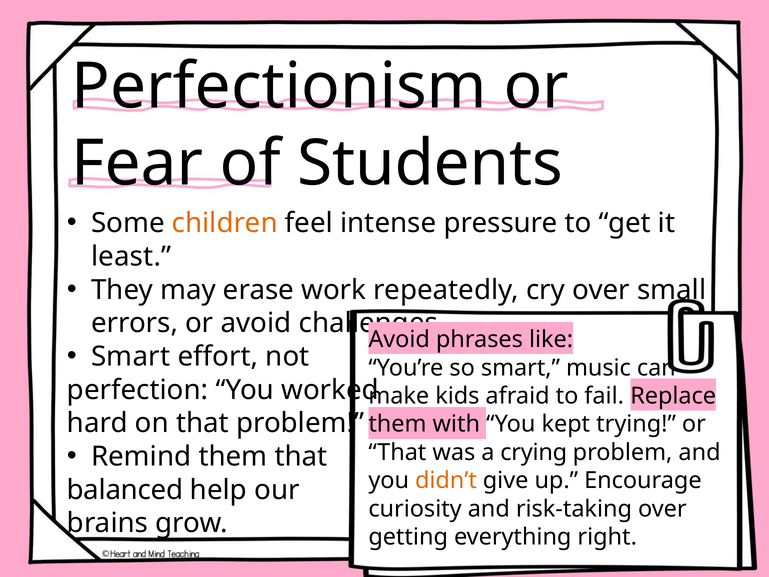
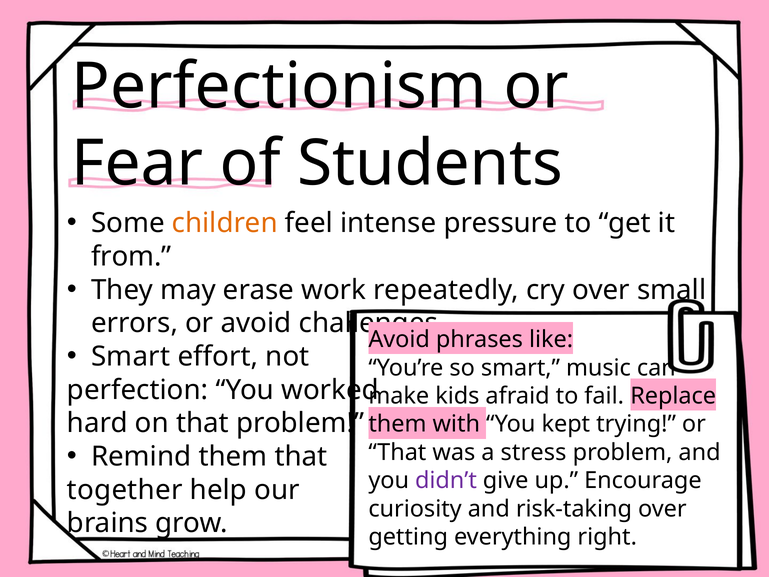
least: least -> from
crying: crying -> stress
didn’t colour: orange -> purple
balanced: balanced -> together
